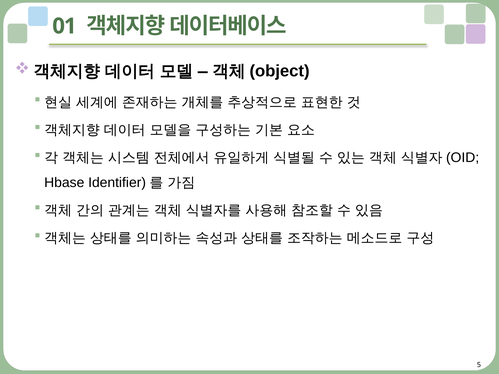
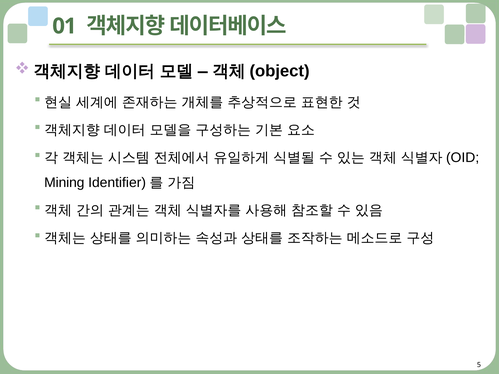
Hbase: Hbase -> Mining
